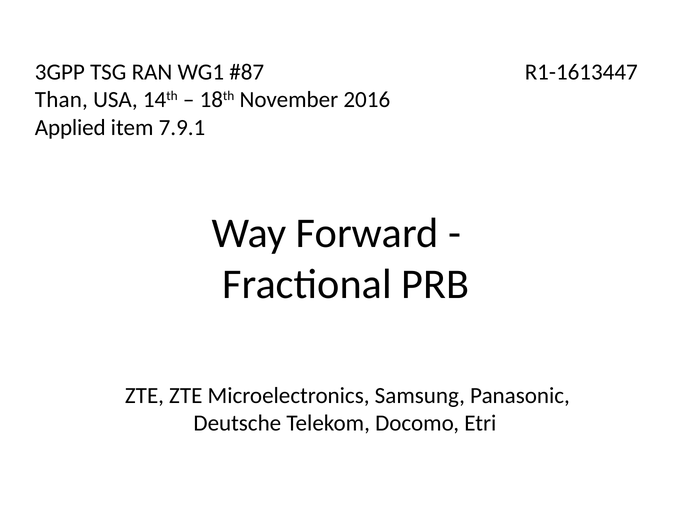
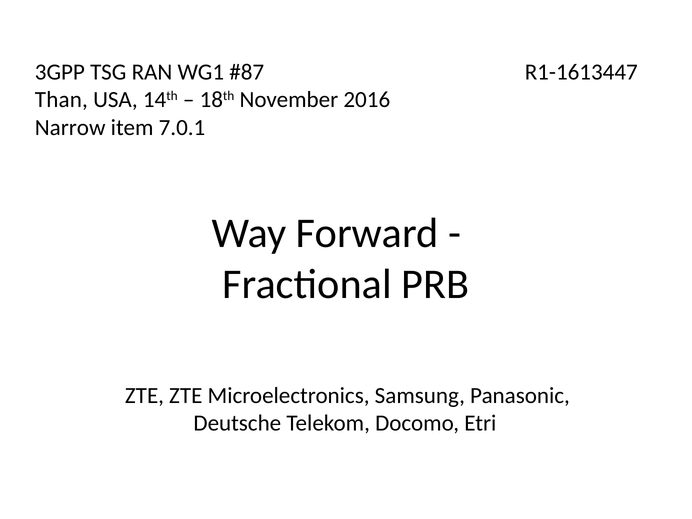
Applied: Applied -> Narrow
7.9.1: 7.9.1 -> 7.0.1
